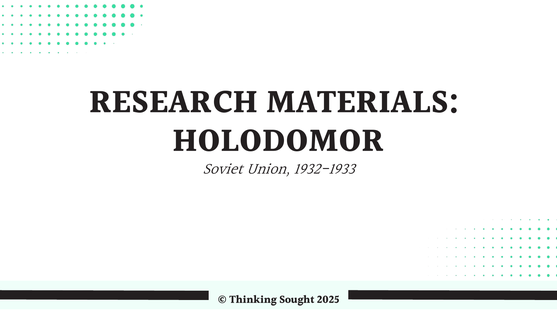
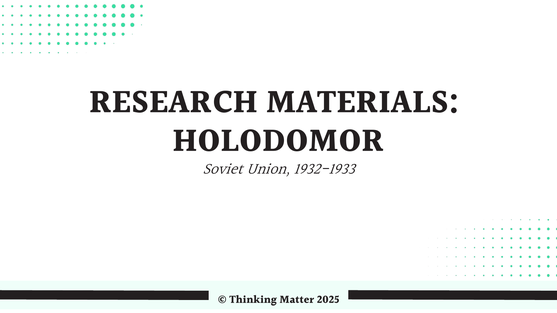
Sought: Sought -> Matter
